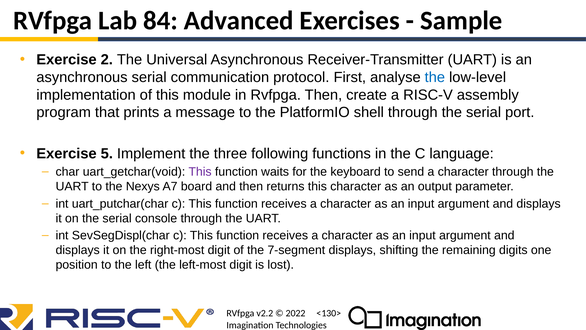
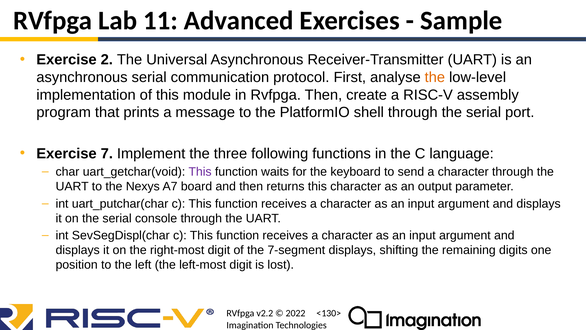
84: 84 -> 11
the at (435, 77) colour: blue -> orange
5: 5 -> 7
